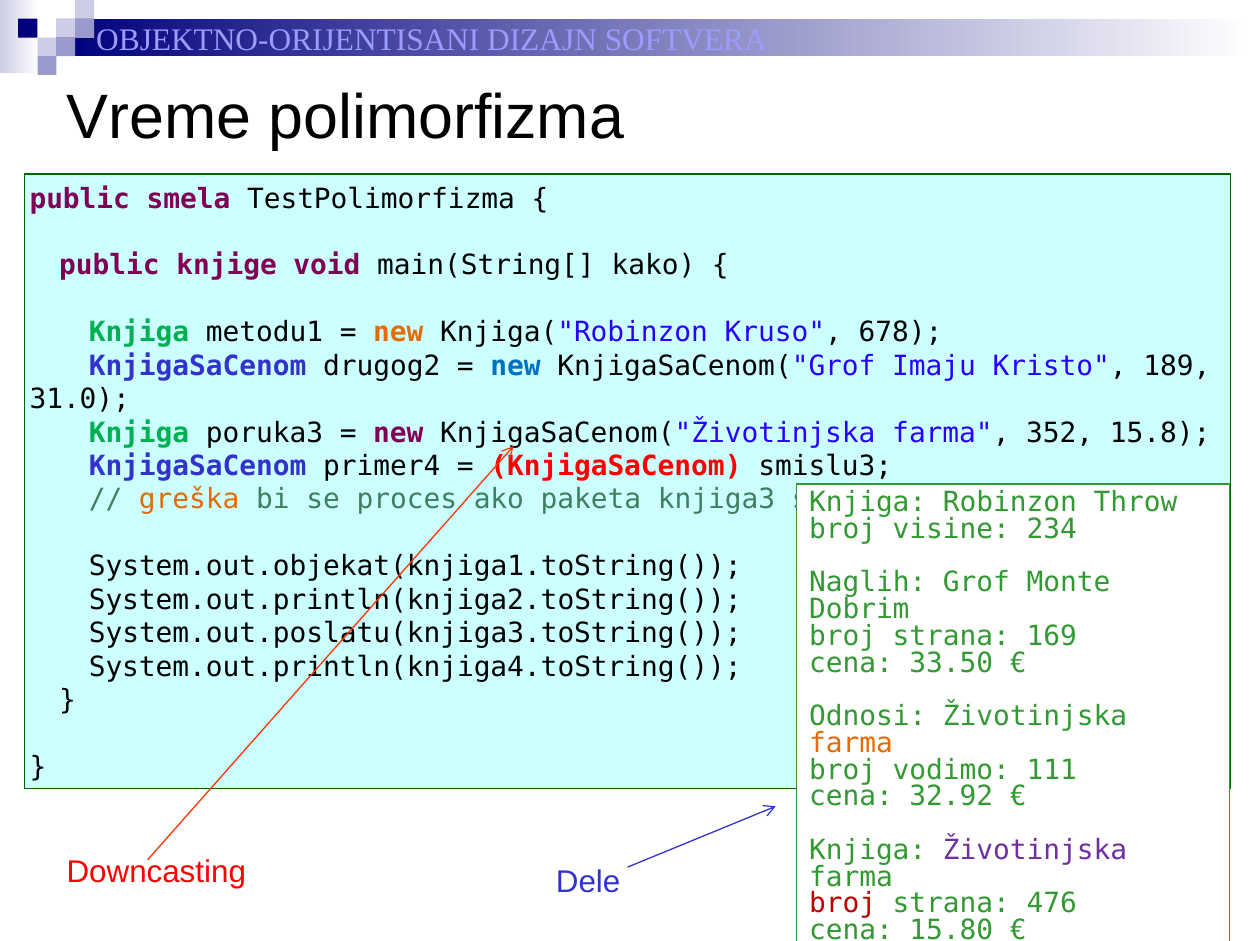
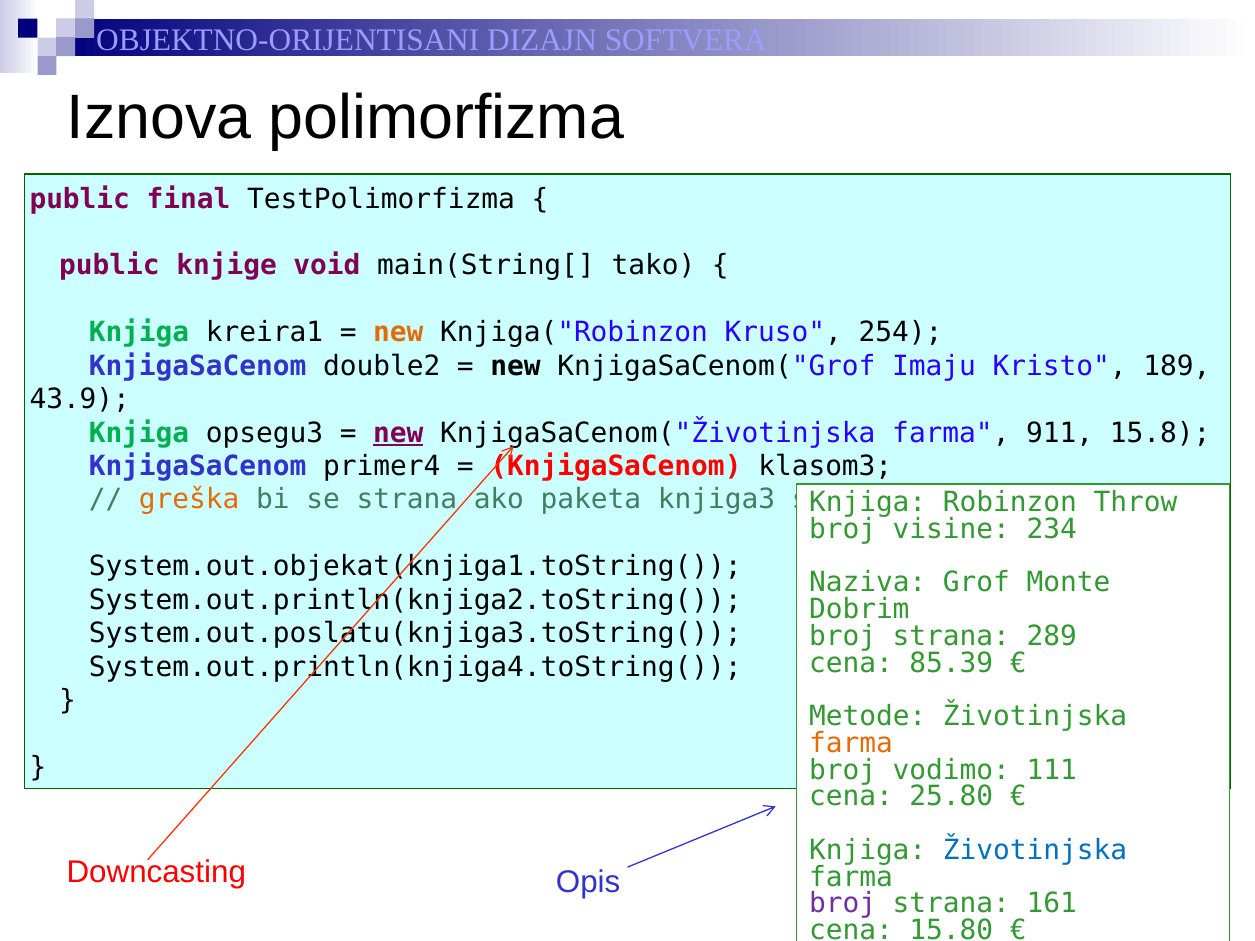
Vreme: Vreme -> Iznova
smela: smela -> final
kako: kako -> tako
metodu1: metodu1 -> kreira1
678: 678 -> 254
drugog2: drugog2 -> double2
new at (516, 366) colour: blue -> black
31.0: 31.0 -> 43.9
poruka3: poruka3 -> opsegu3
new at (398, 433) underline: none -> present
352: 352 -> 911
smislu3: smislu3 -> klasom3
se proces: proces -> strana
Naglih: Naglih -> Naziva
169: 169 -> 289
33.50: 33.50 -> 85.39
Odnosi: Odnosi -> Metode
32.92: 32.92 -> 25.80
Životinjska at (1035, 850) colour: purple -> blue
Dele: Dele -> Opis
broj at (843, 904) colour: red -> purple
476: 476 -> 161
